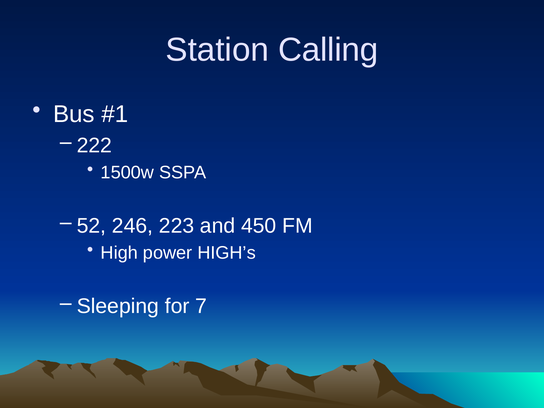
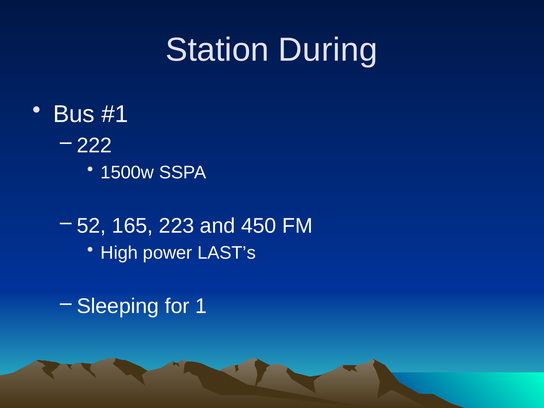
Calling: Calling -> During
246: 246 -> 165
HIGH’s: HIGH’s -> LAST’s
7: 7 -> 1
